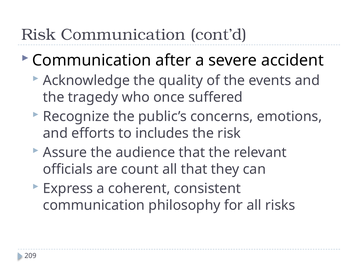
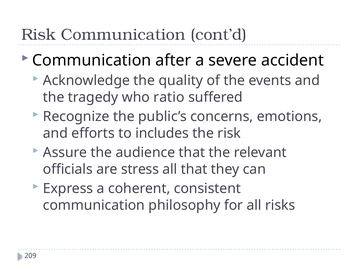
once: once -> ratio
count: count -> stress
